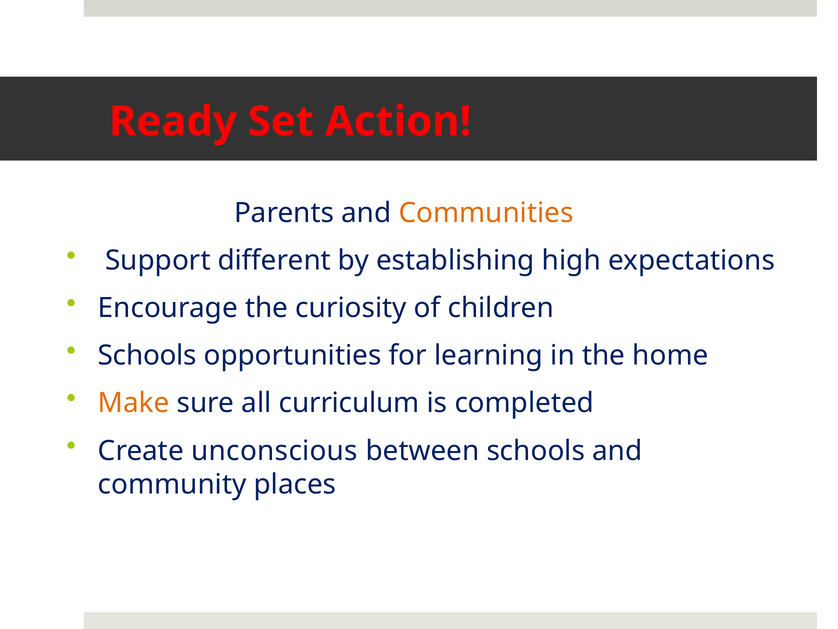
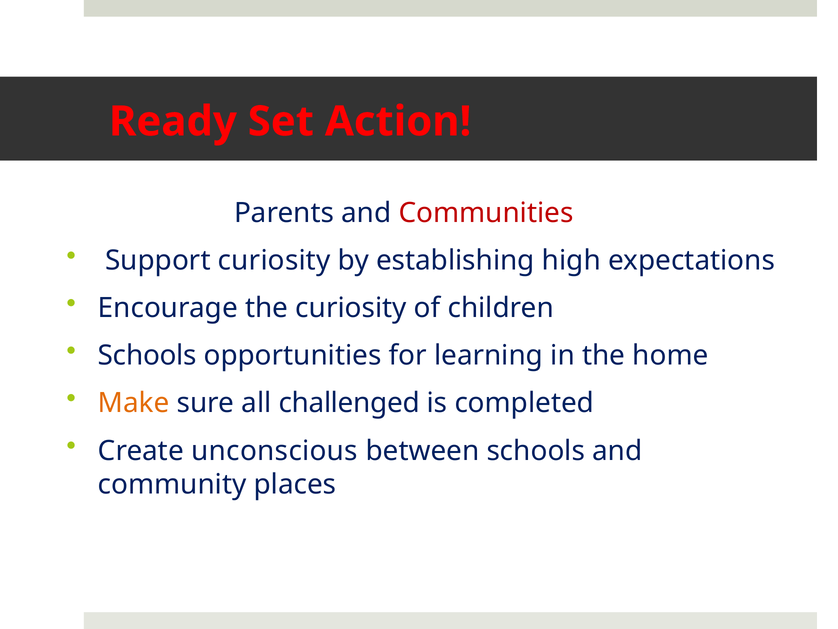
Communities colour: orange -> red
Support different: different -> curiosity
curriculum: curriculum -> challenged
